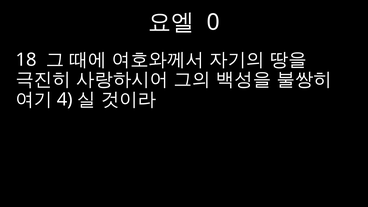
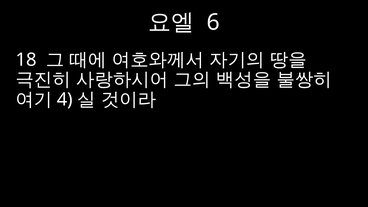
0: 0 -> 6
